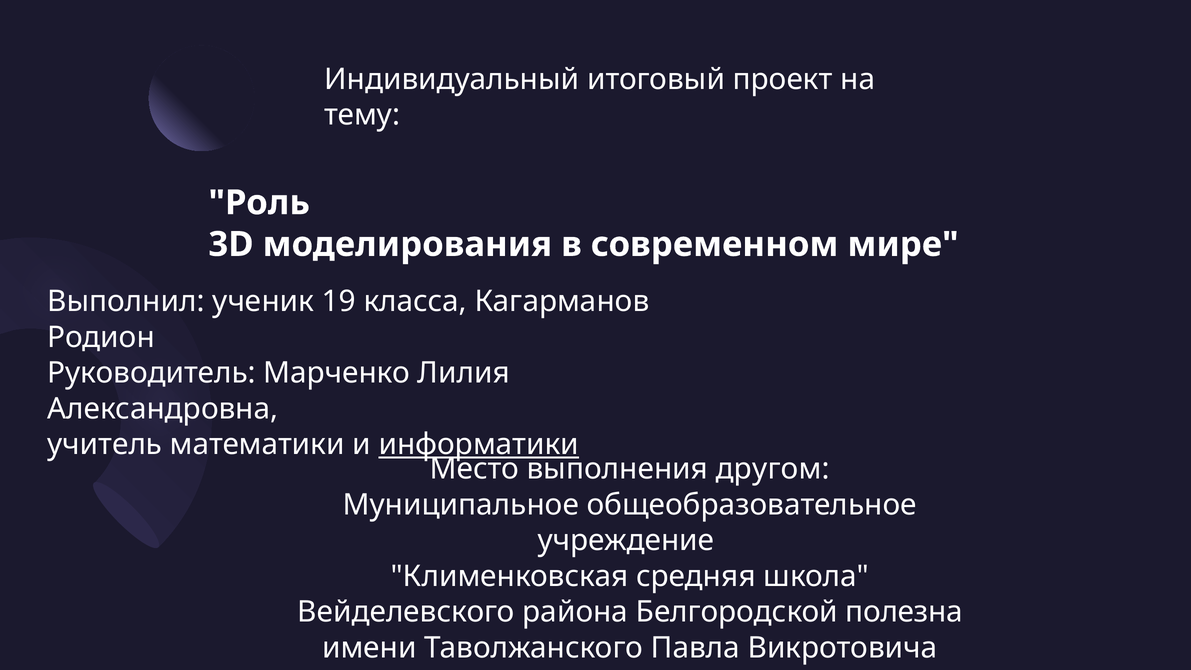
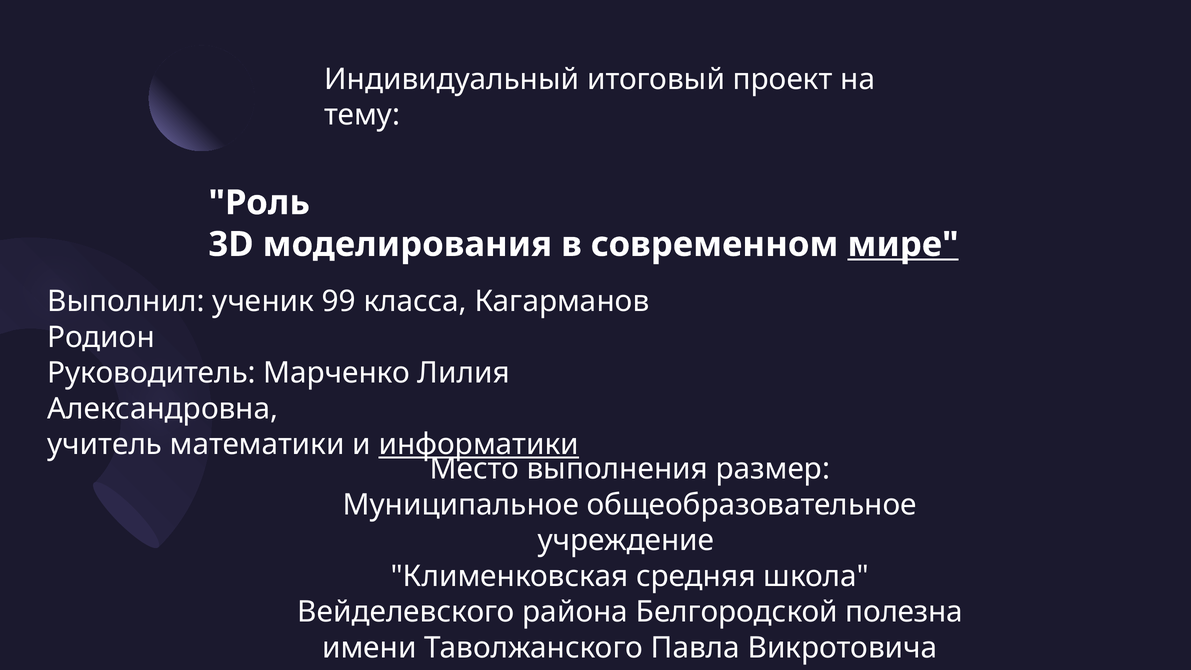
мире underline: none -> present
19: 19 -> 99
другом: другом -> размер
